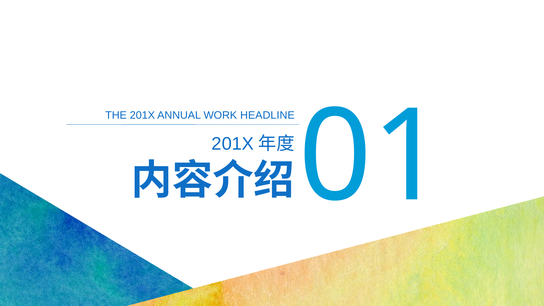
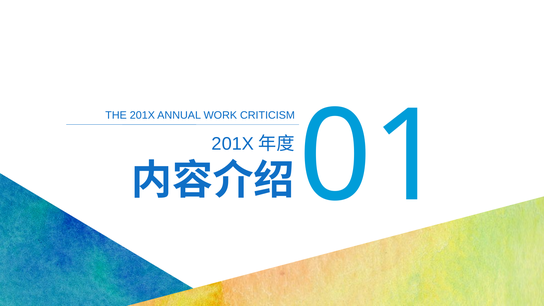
HEADLINE: HEADLINE -> CRITICISM
